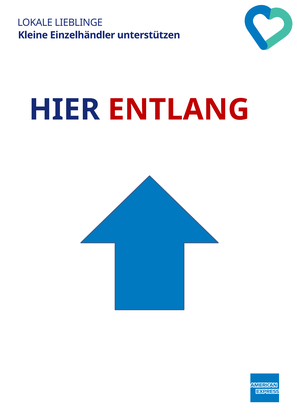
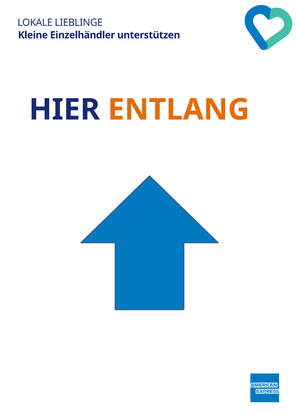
ENTLANG colour: red -> orange
